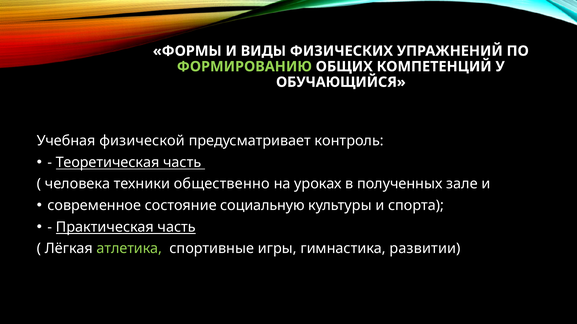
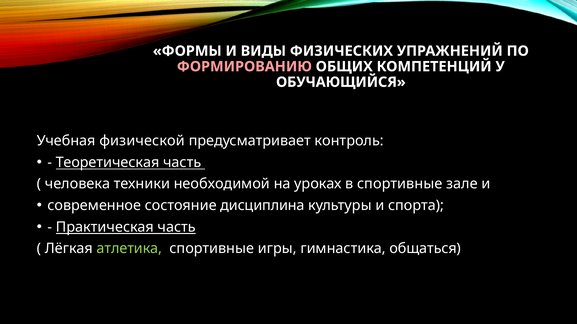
ФОРМИРОВАНИЮ colour: light green -> pink
общественно: общественно -> необходимой
в полученных: полученных -> спортивные
социальную: социальную -> дисциплина
развитии: развитии -> общаться
